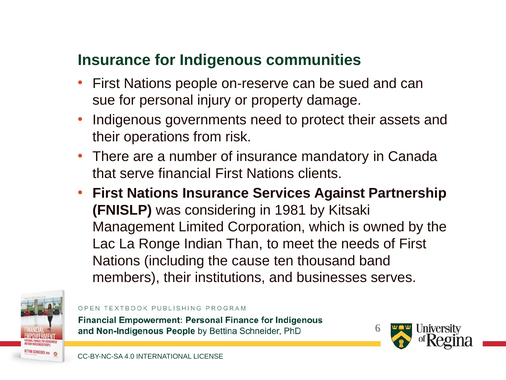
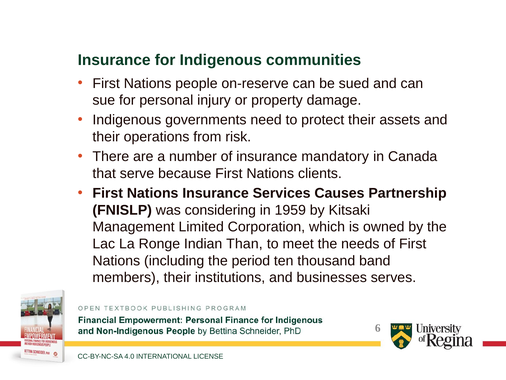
financial: financial -> because
Against: Against -> Causes
1981: 1981 -> 1959
cause: cause -> period
